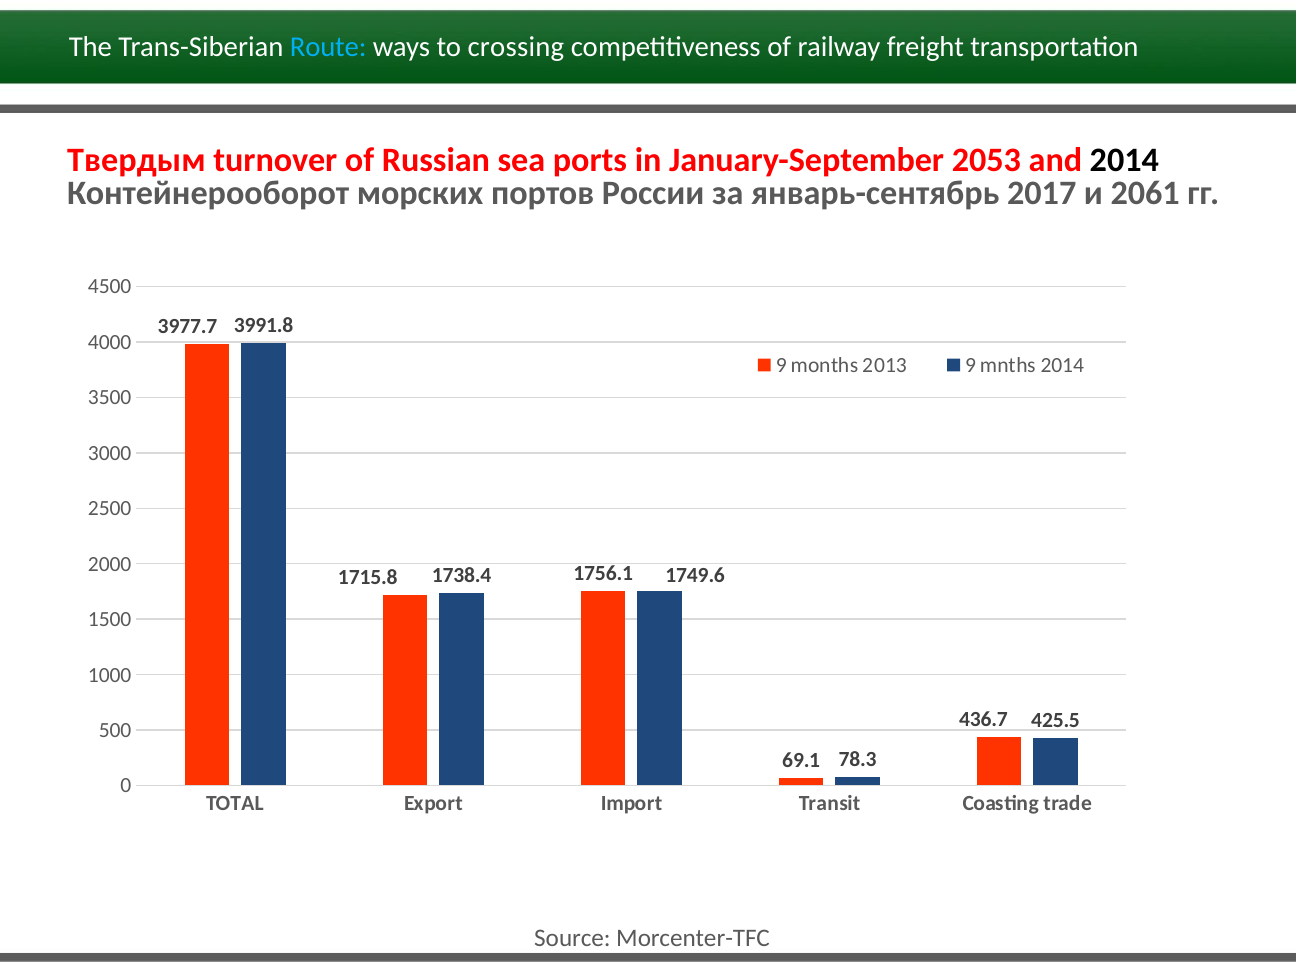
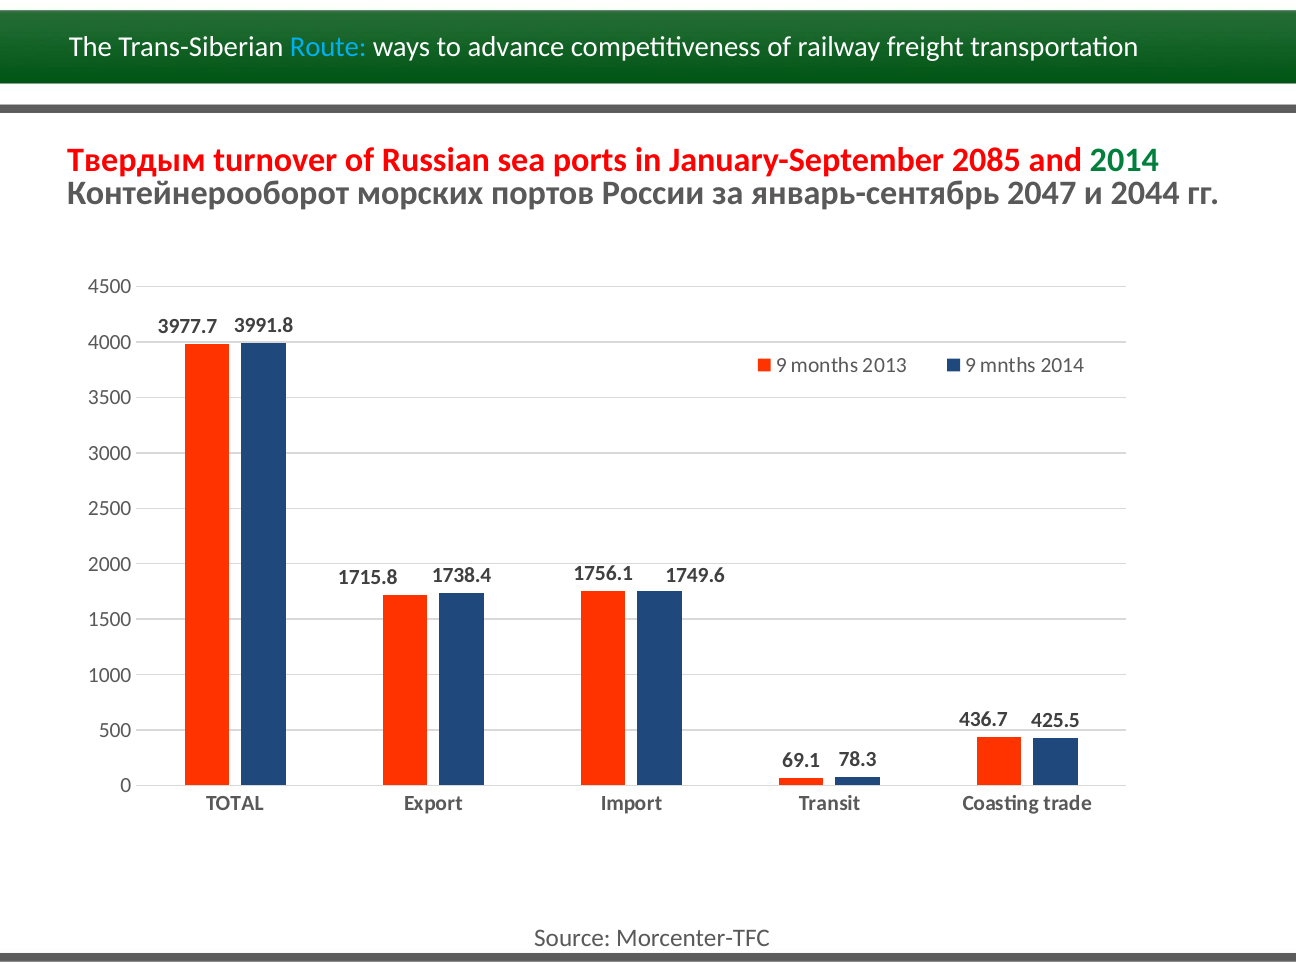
crossing: crossing -> advance
2053: 2053 -> 2085
2014 at (1124, 160) colour: black -> green
2017: 2017 -> 2047
2061: 2061 -> 2044
